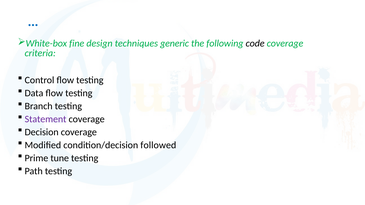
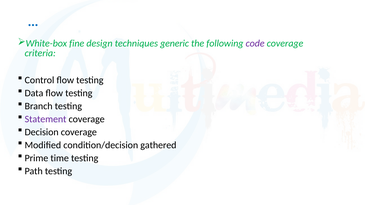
code colour: black -> purple
followed: followed -> gathered
tune: tune -> time
